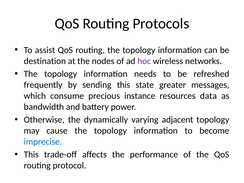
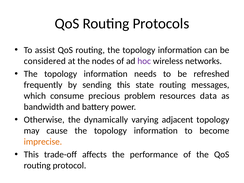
destination: destination -> considered
state greater: greater -> routing
instance: instance -> problem
imprecise colour: blue -> orange
